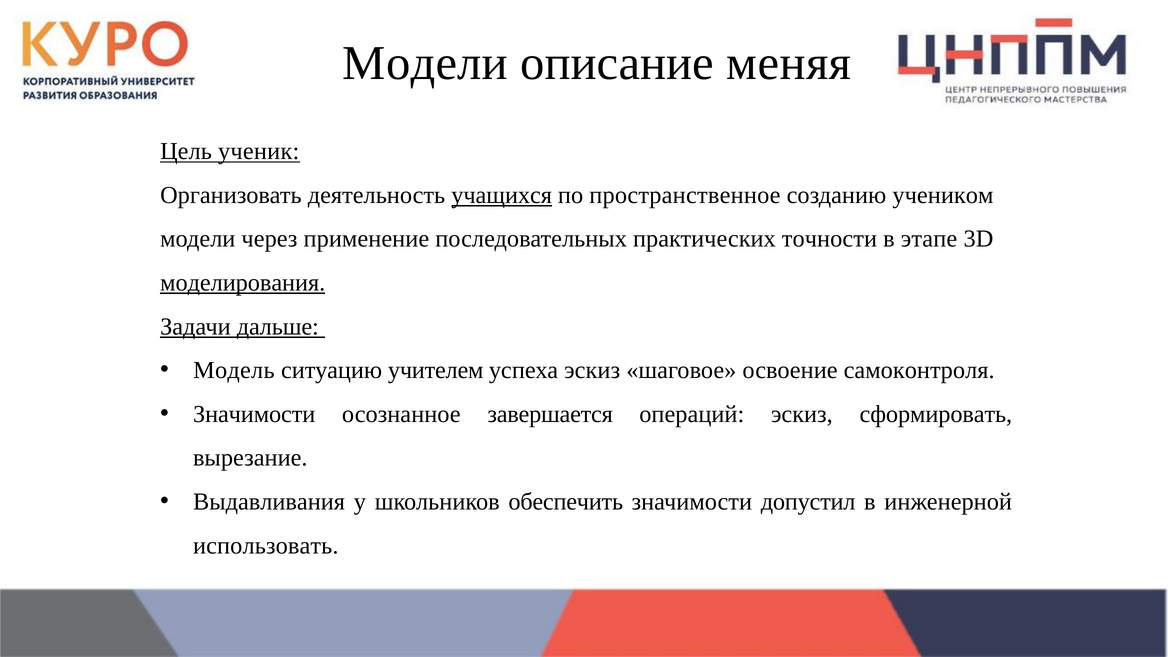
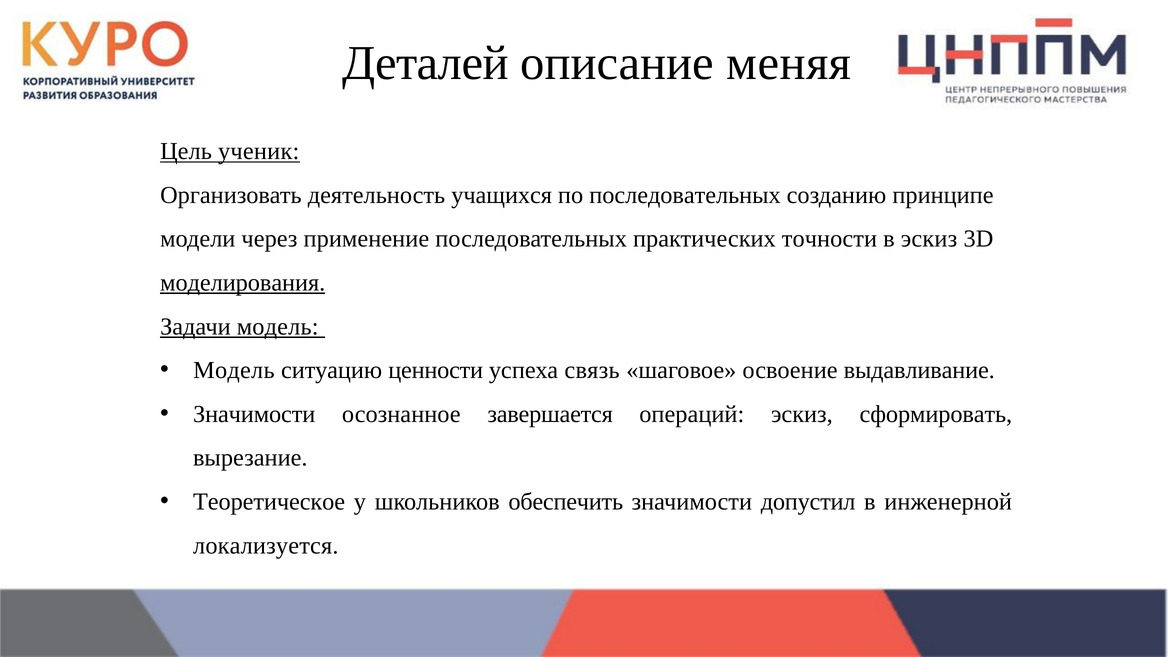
Модели at (425, 63): Модели -> Деталей
учащихся underline: present -> none
по пространственное: пространственное -> последовательных
учеником: учеником -> принципе
в этапе: этапе -> эскиз
Задачи дальше: дальше -> модель
учителем: учителем -> ценности
успеха эскиз: эскиз -> связь
самоконтроля: самоконтроля -> выдавливание
Выдавливания: Выдавливания -> Теоретическое
использовать: использовать -> локализуется
